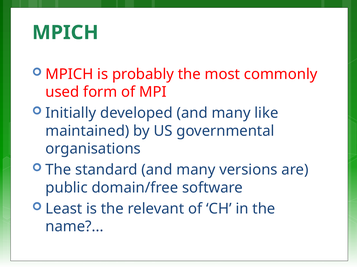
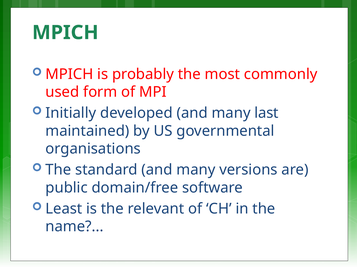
like: like -> last
